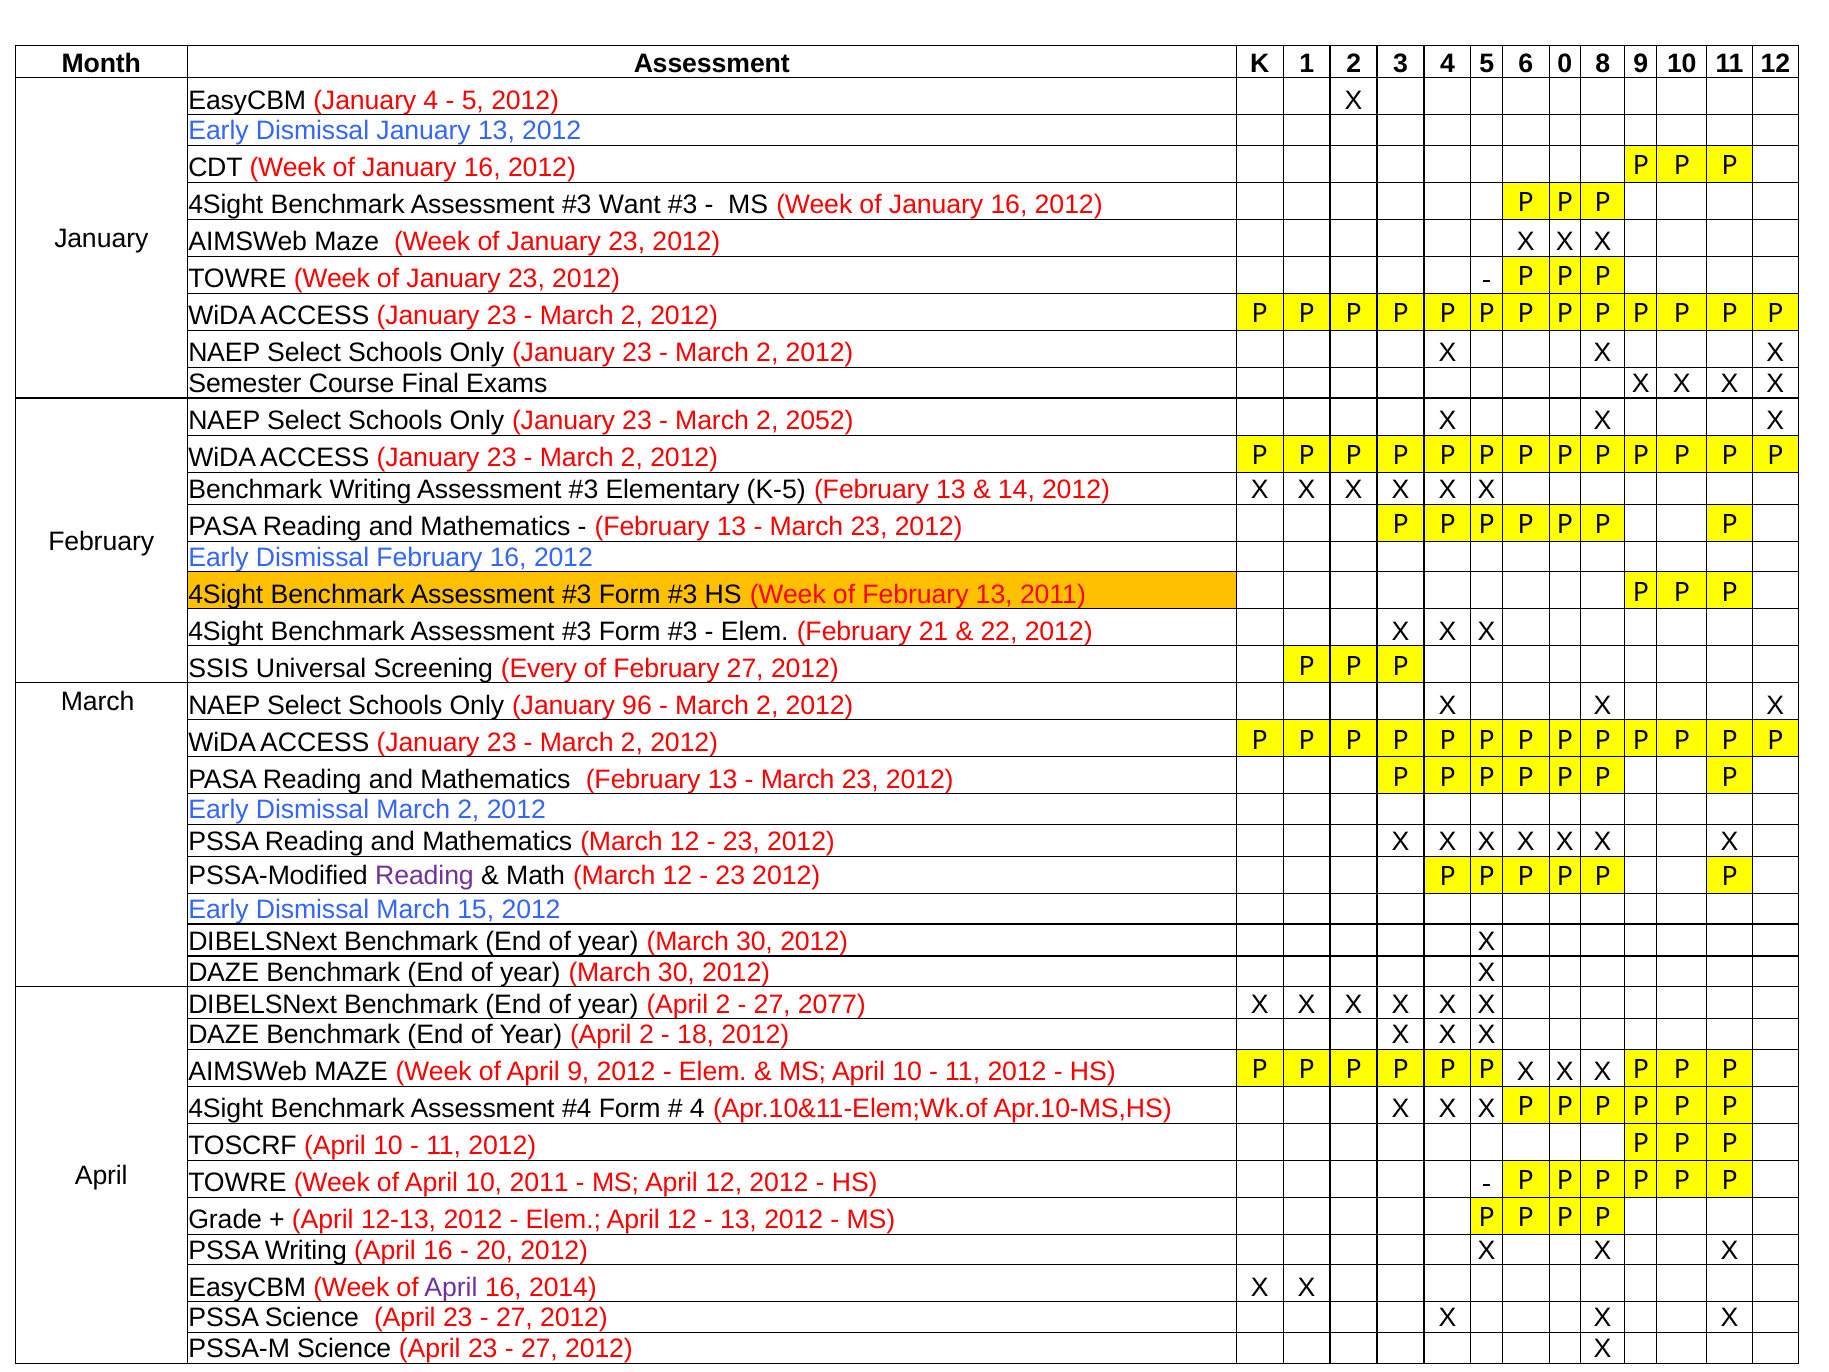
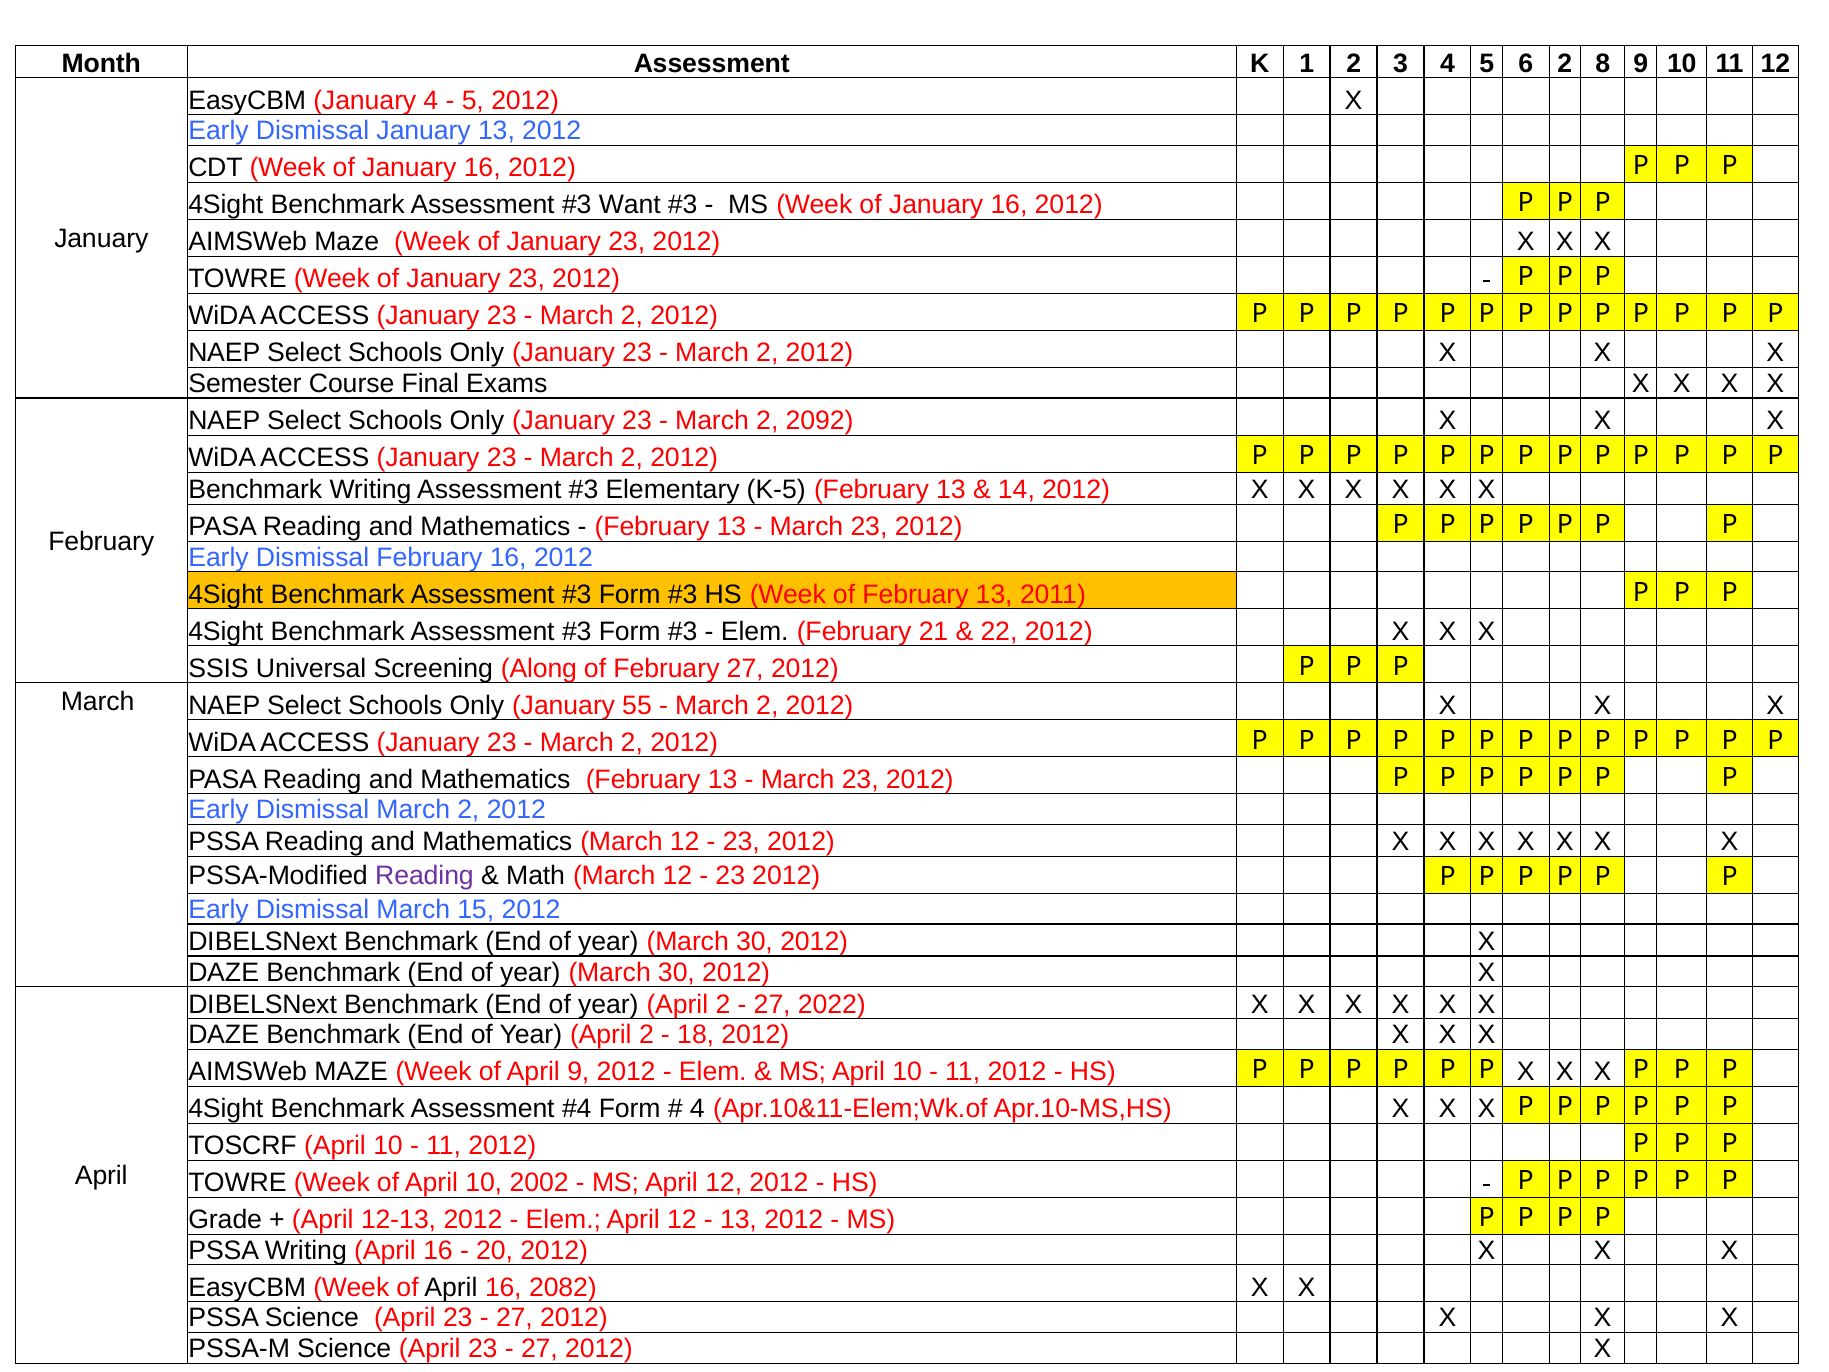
6 0: 0 -> 2
2052: 2052 -> 2092
Every: Every -> Along
96: 96 -> 55
2077: 2077 -> 2022
10 2011: 2011 -> 2002
April at (451, 1287) colour: purple -> black
2014: 2014 -> 2082
